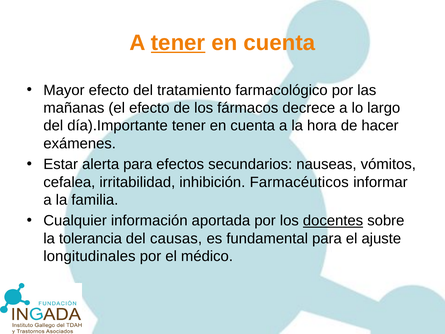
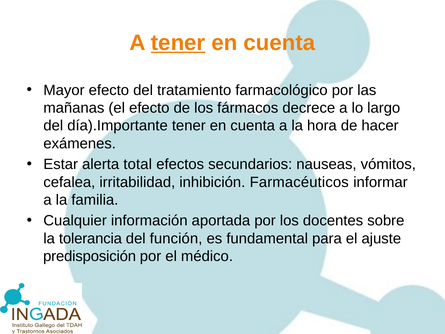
alerta para: para -> total
docentes underline: present -> none
causas: causas -> función
longitudinales: longitudinales -> predisposición
